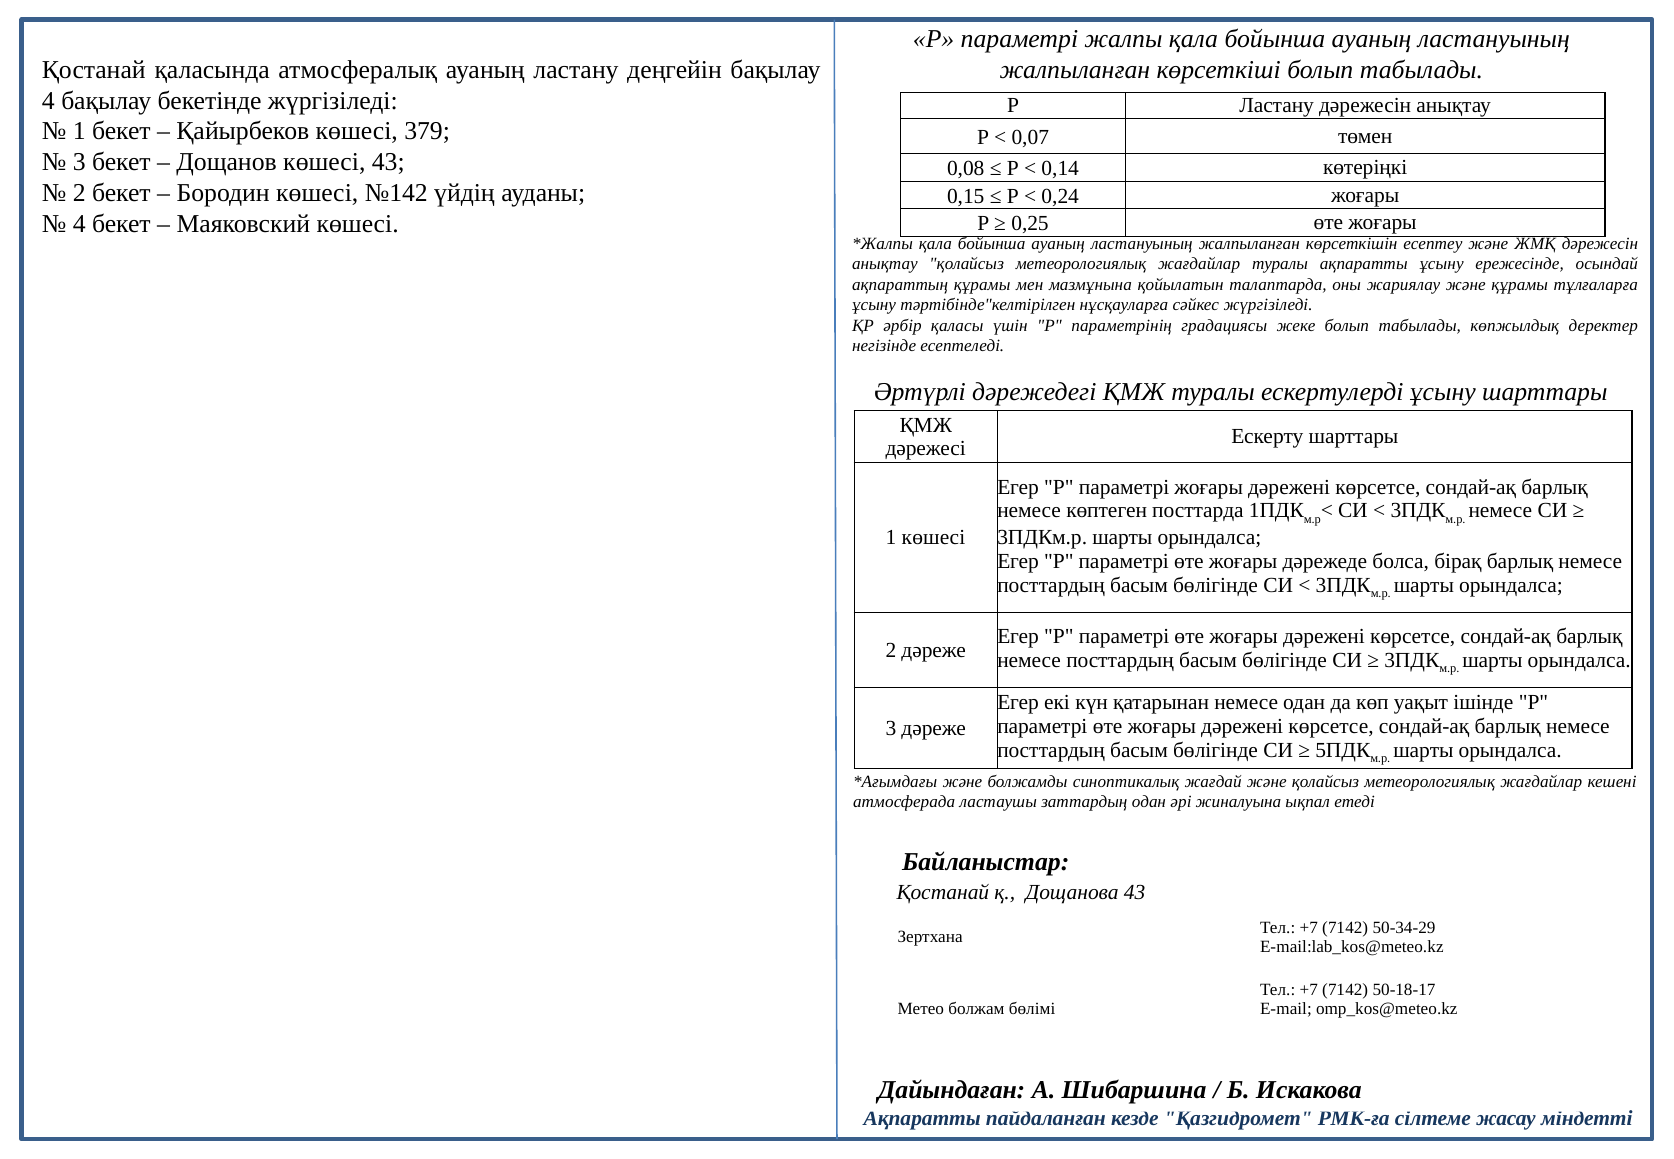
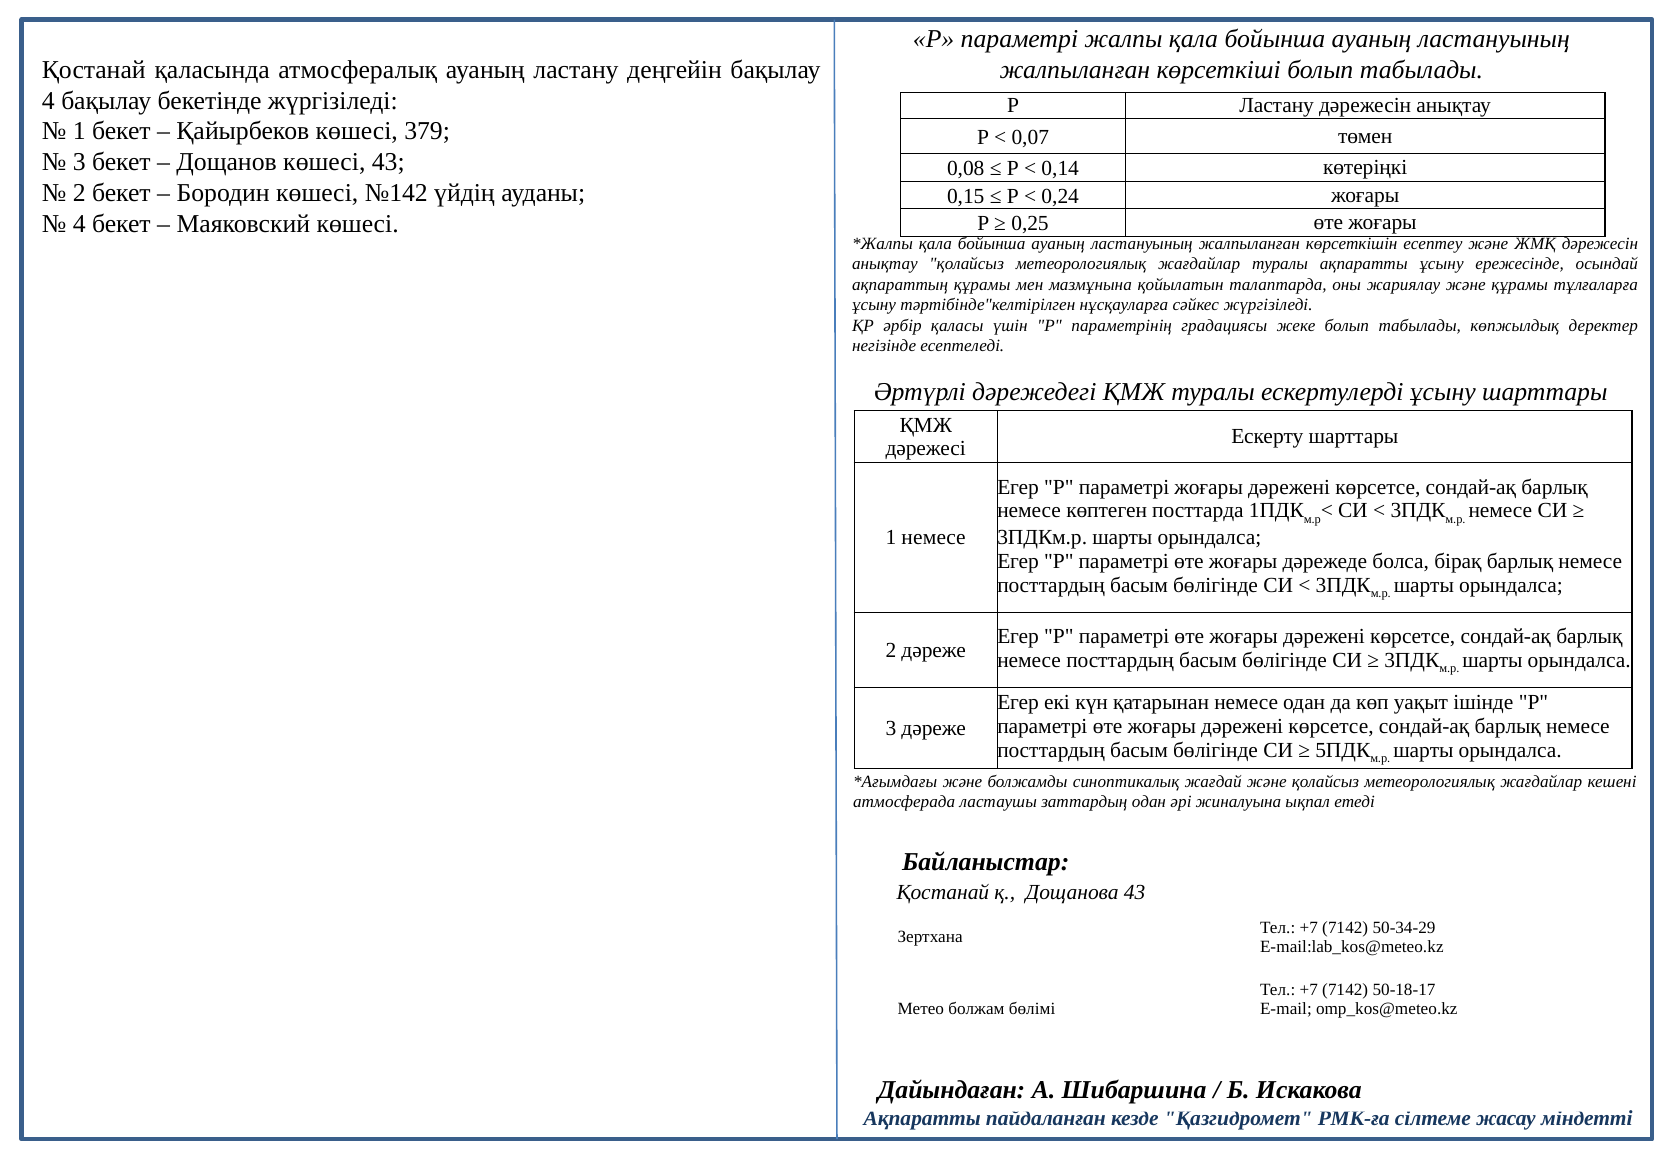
1 көшесі: көшесі -> немесе
